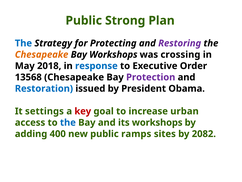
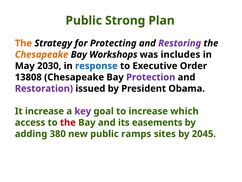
The at (23, 43) colour: blue -> orange
crossing: crossing -> includes
2018: 2018 -> 2030
13568: 13568 -> 13808
Restoration colour: blue -> purple
It settings: settings -> increase
key colour: red -> purple
urban: urban -> which
the at (68, 122) colour: blue -> red
its workshops: workshops -> easements
400: 400 -> 380
2082: 2082 -> 2045
